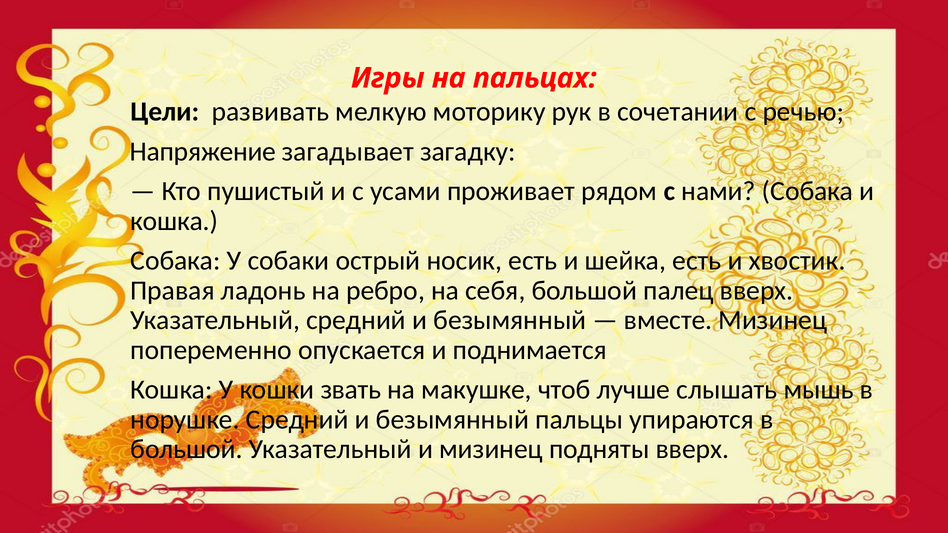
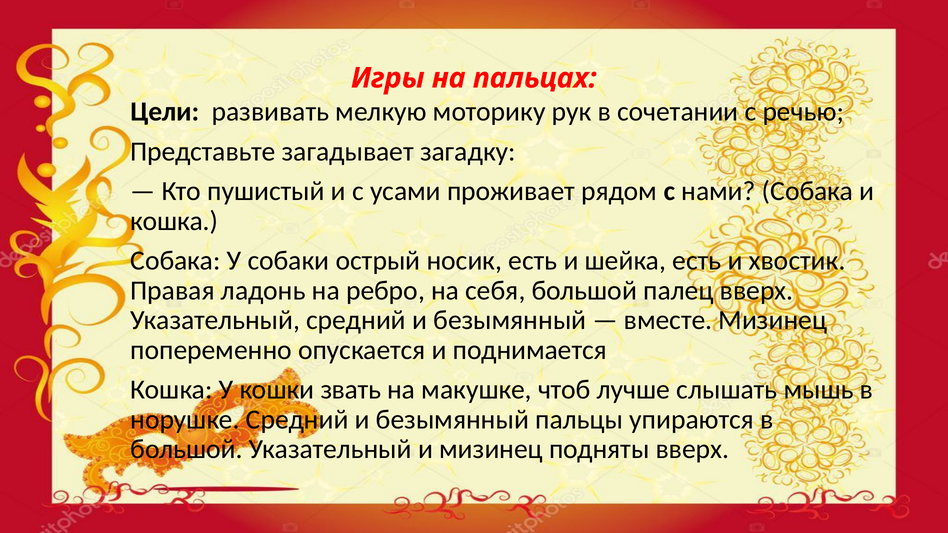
Напряжение: Напряжение -> Представьте
